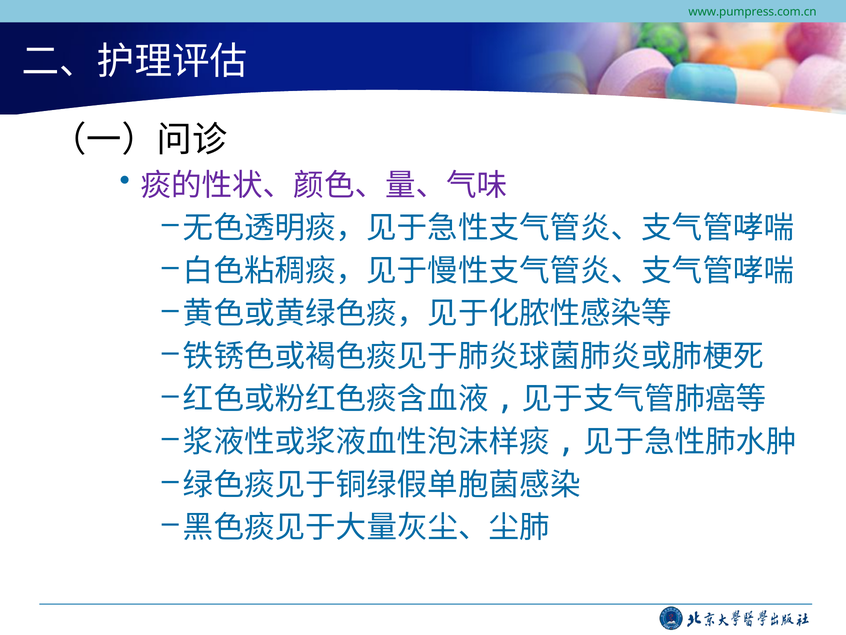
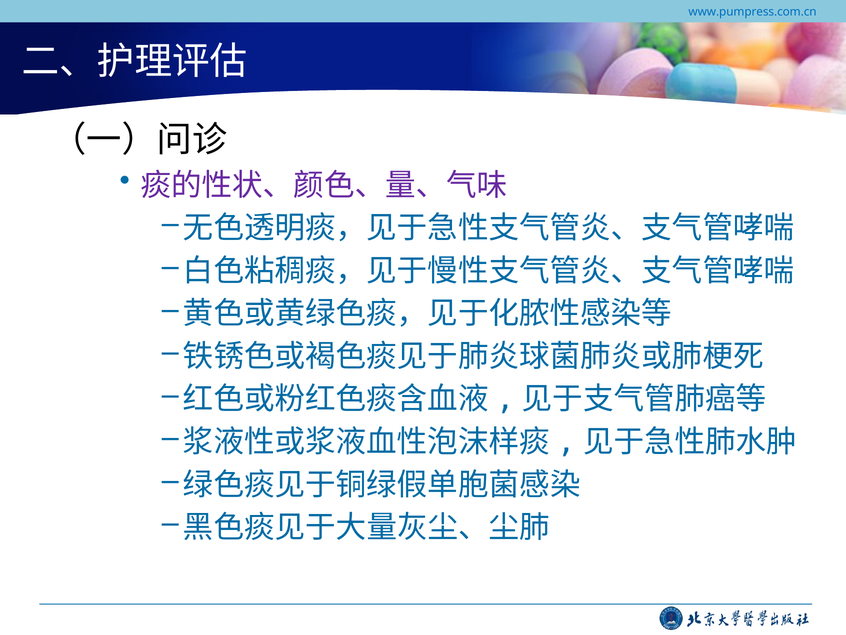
www.pumpress.com.cn colour: green -> blue
